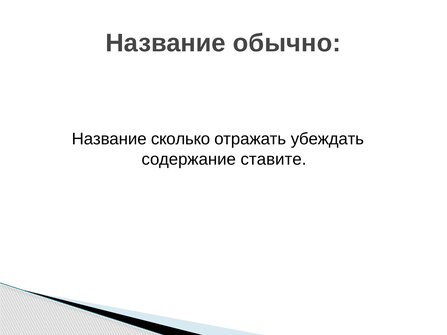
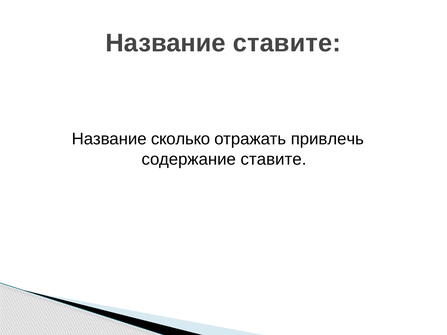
Название обычно: обычно -> ставите
убеждать: убеждать -> привлечь
